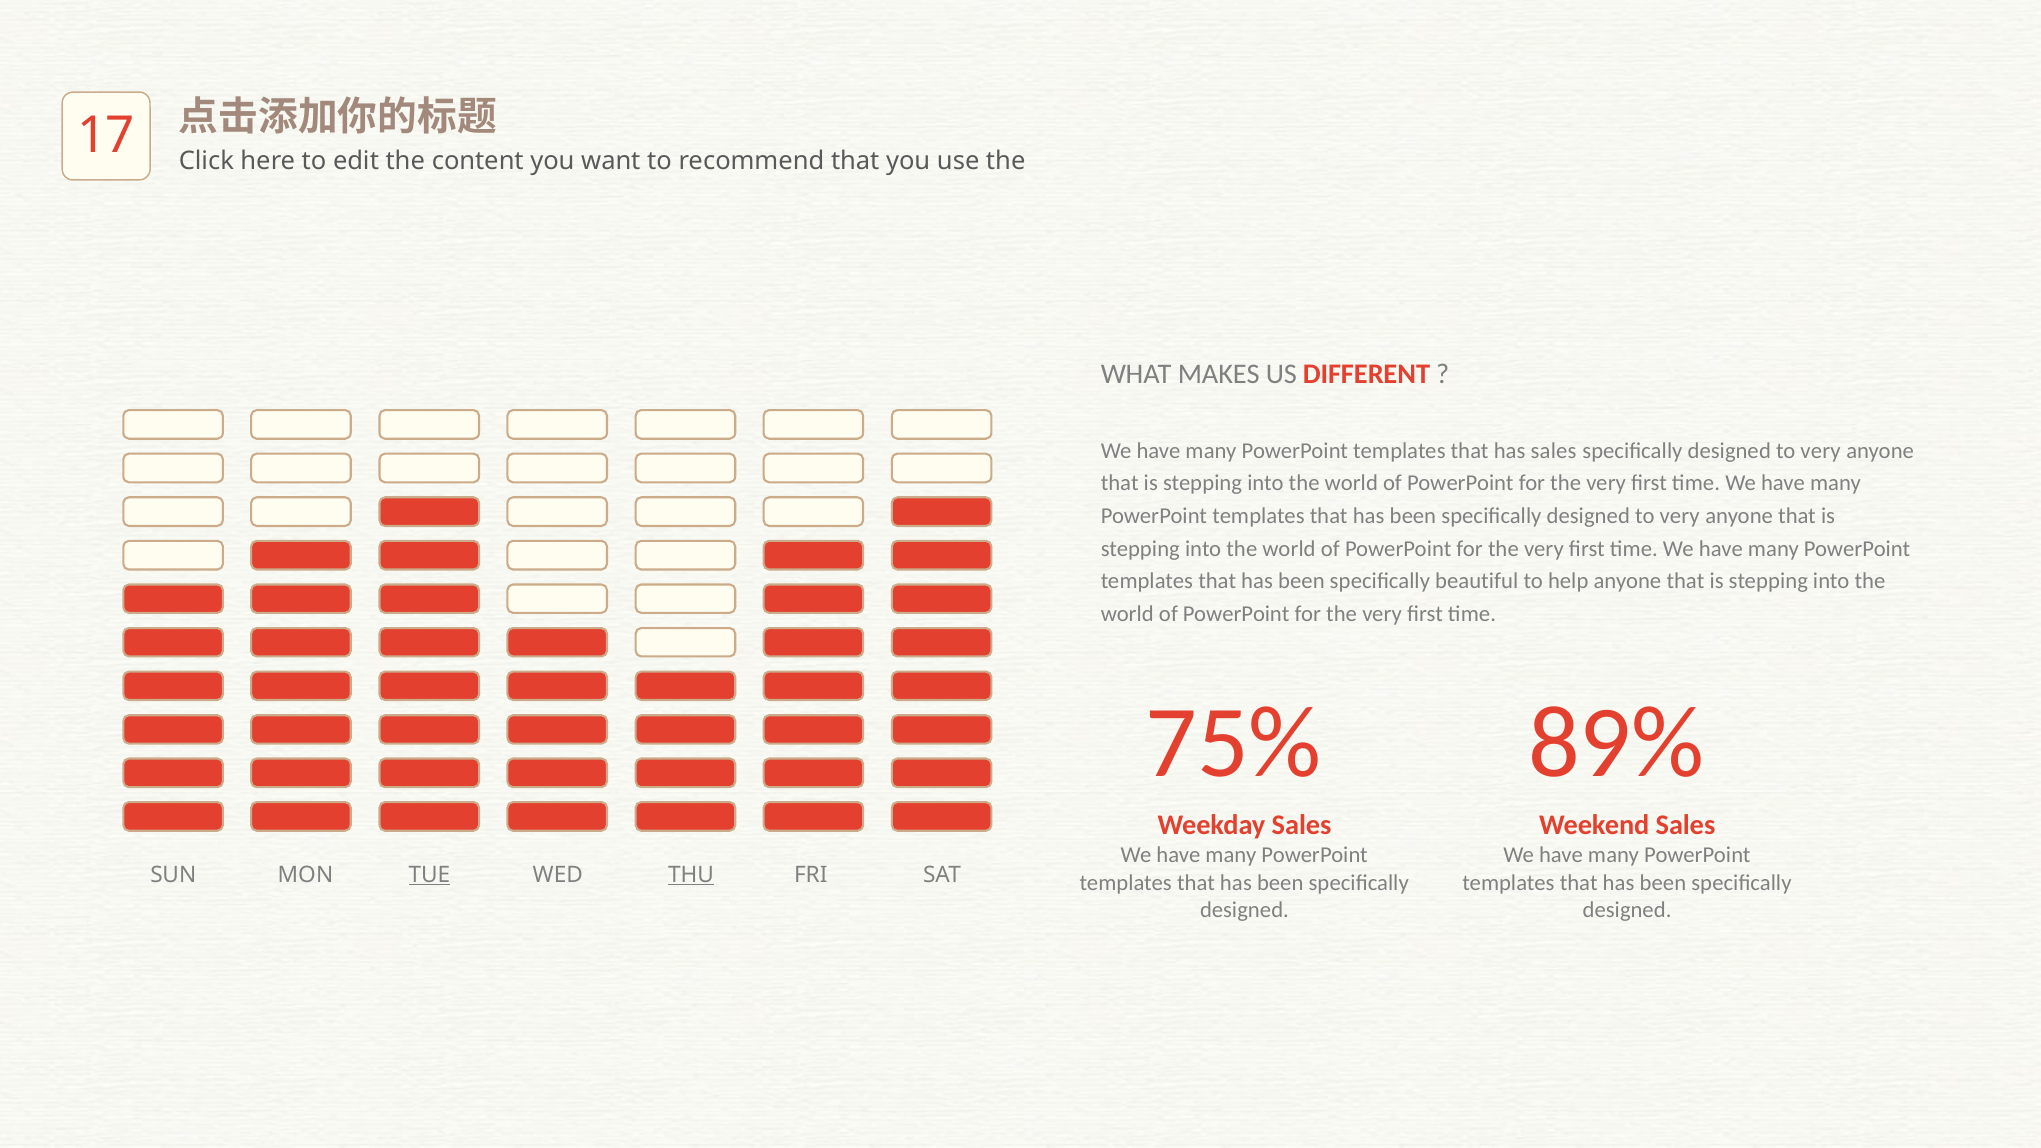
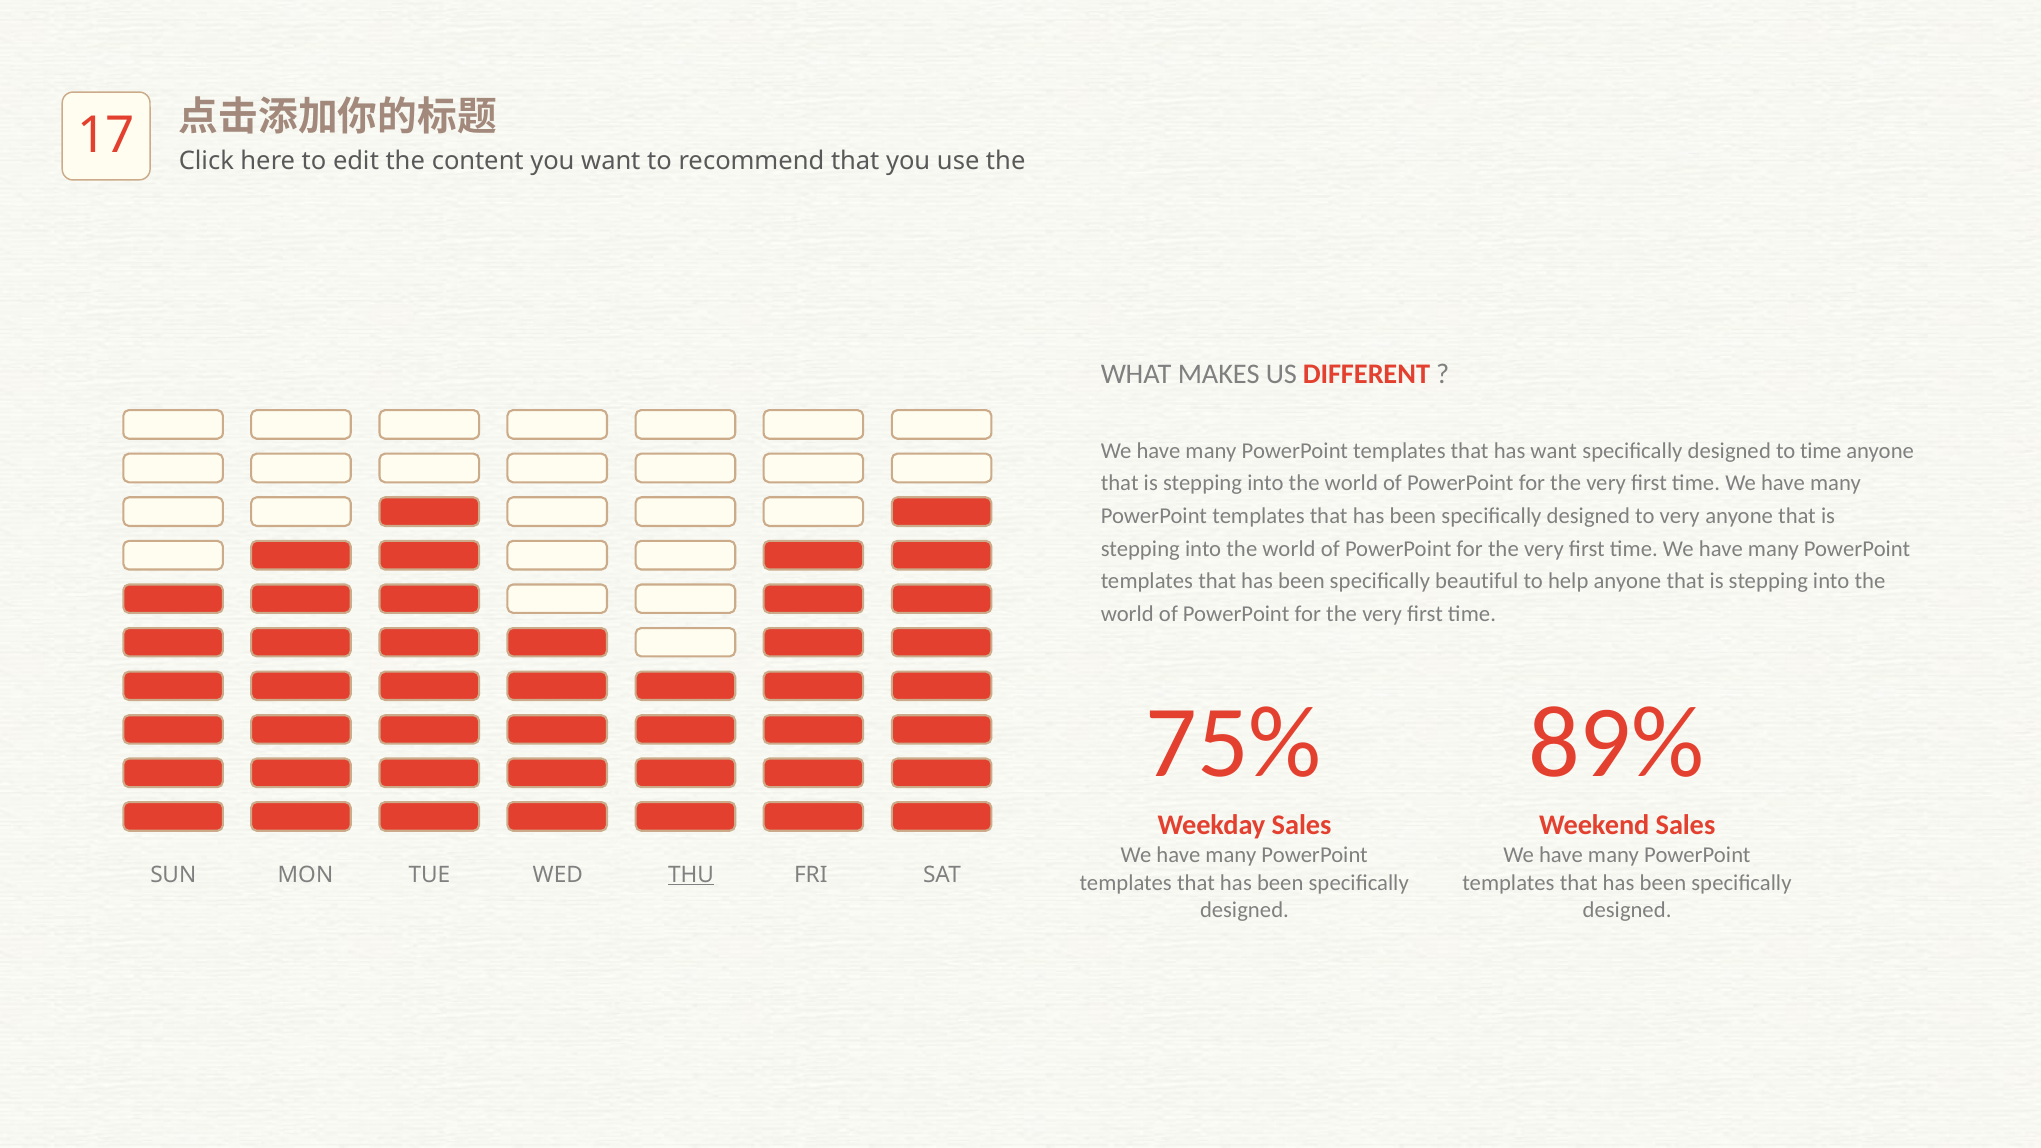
has sales: sales -> want
very at (1821, 451): very -> time
TUE underline: present -> none
